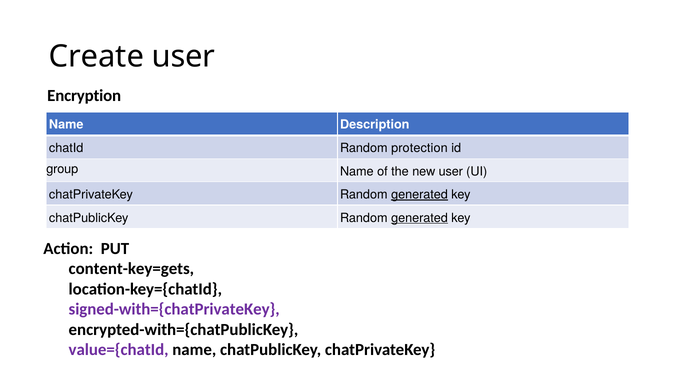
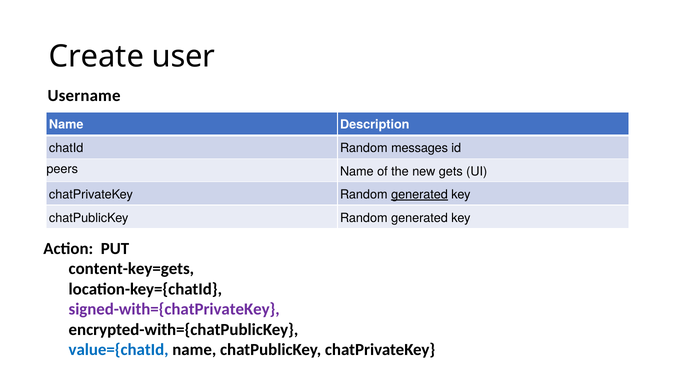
Encryption: Encryption -> Username
protection: protection -> messages
group: group -> peers
new user: user -> gets
generated at (419, 218) underline: present -> none
value={chatId colour: purple -> blue
